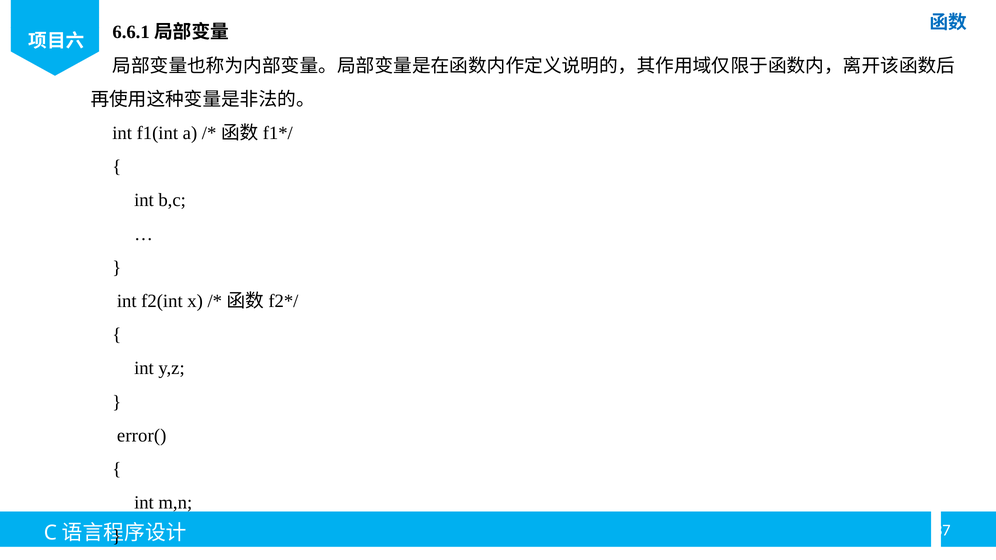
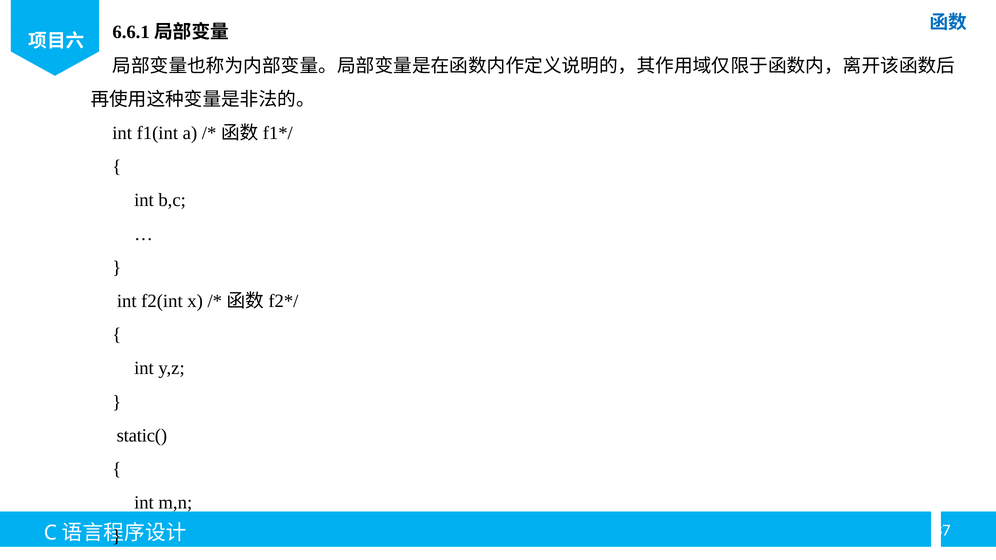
error(: error( -> static(
